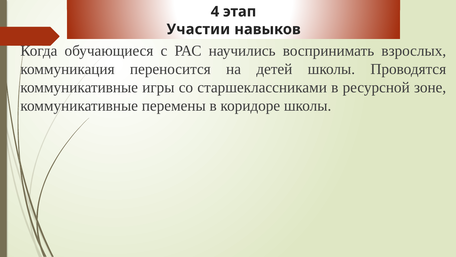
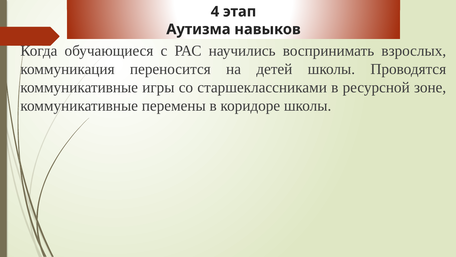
Участии: Участии -> Аутизма
